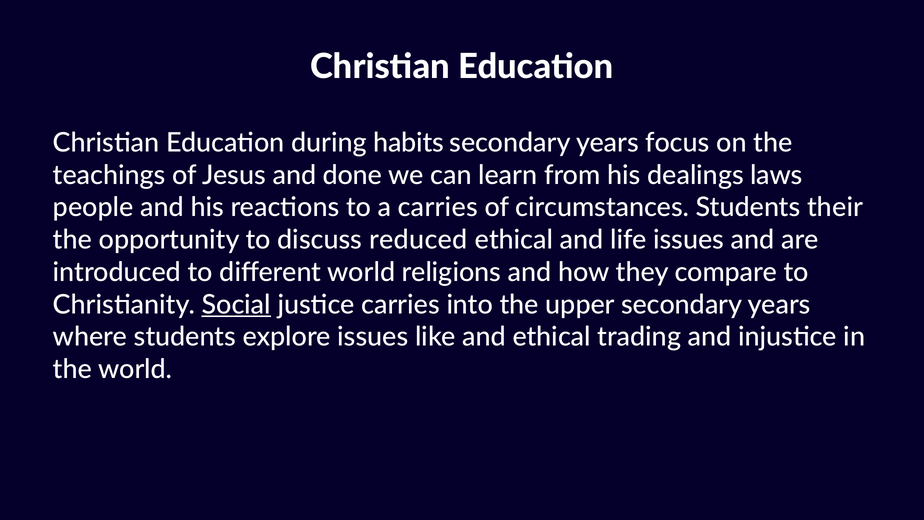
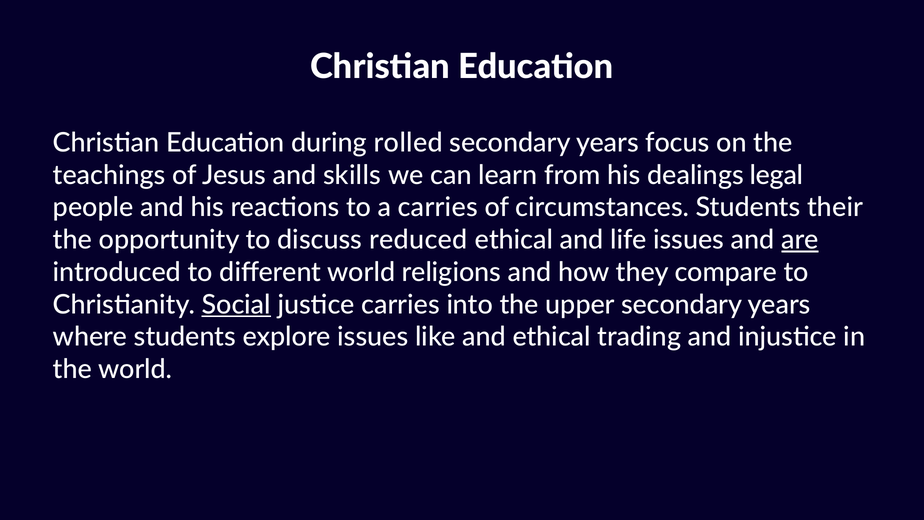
habits: habits -> rolled
done: done -> skills
laws: laws -> legal
are underline: none -> present
